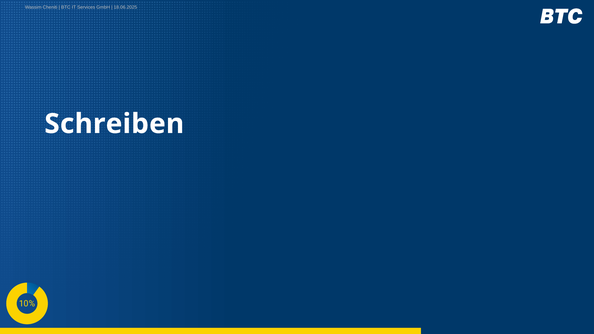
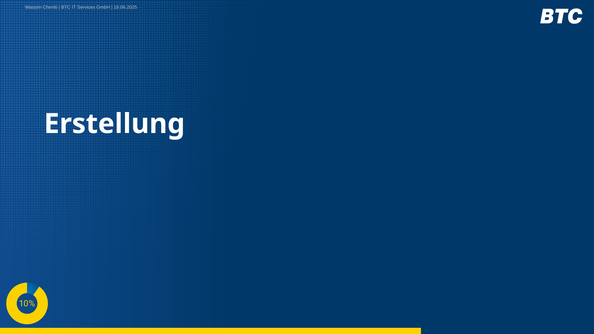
Schreiben: Schreiben -> Erstellung
